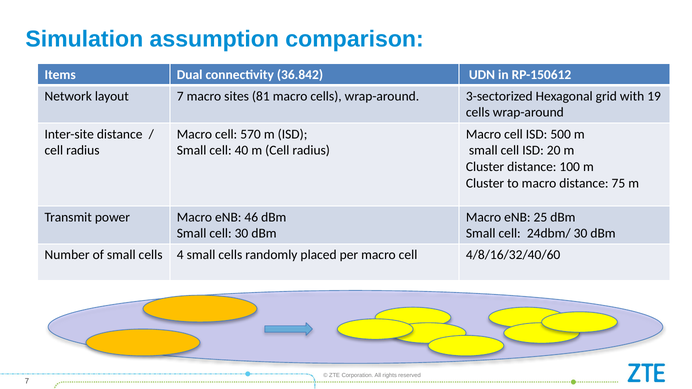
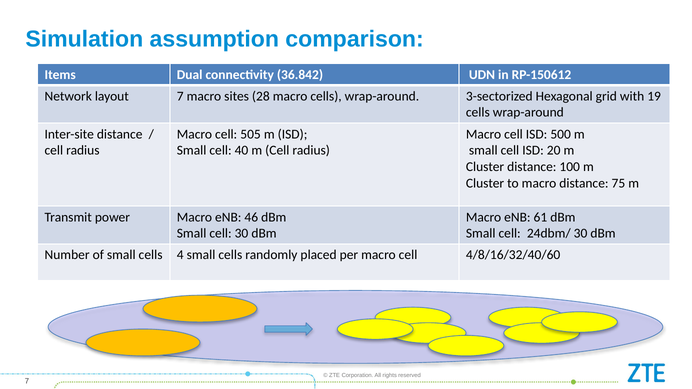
81: 81 -> 28
570: 570 -> 505
25: 25 -> 61
